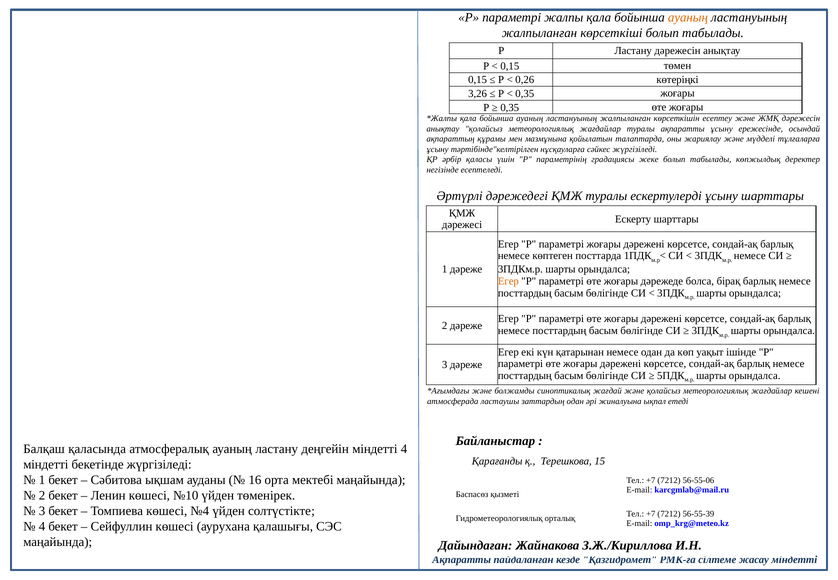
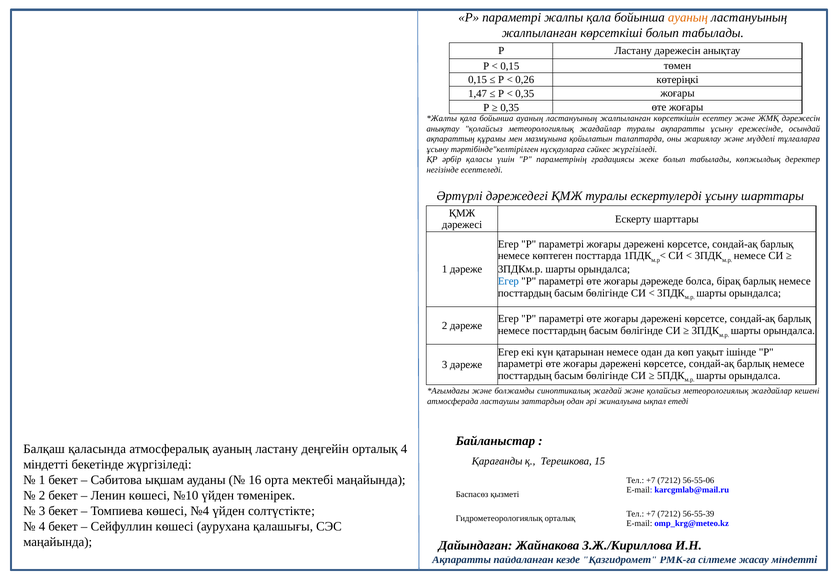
3,26: 3,26 -> 1,47
Егер at (508, 281) colour: orange -> blue
деңгейін міндетті: міндетті -> орталық
